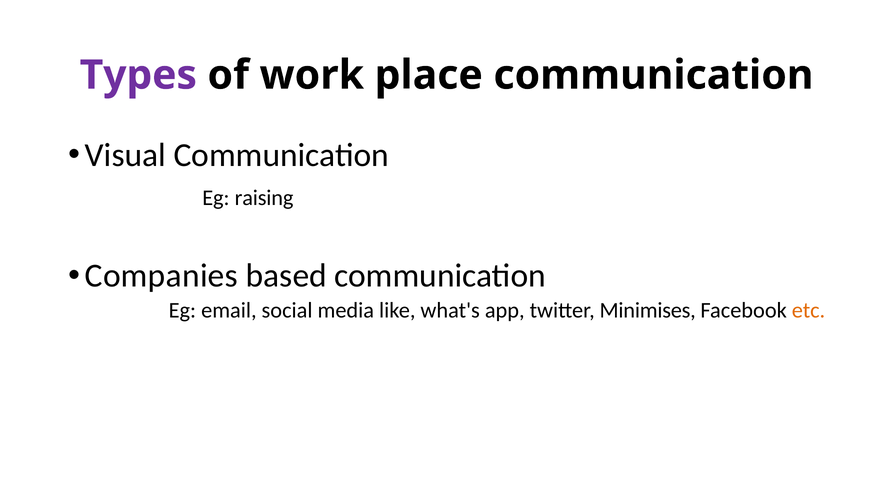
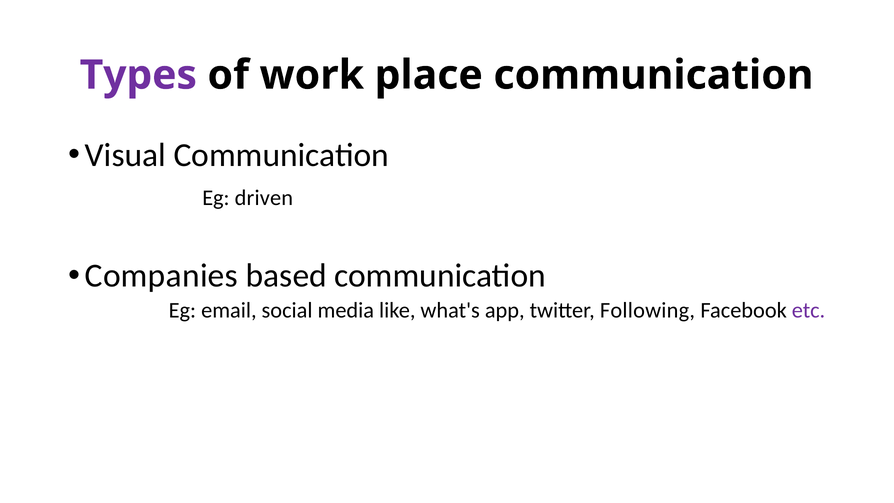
raising: raising -> driven
Minimises: Minimises -> Following
etc colour: orange -> purple
